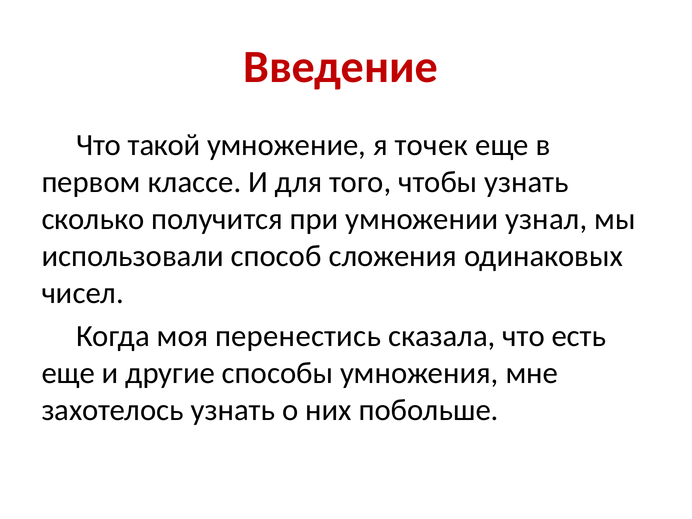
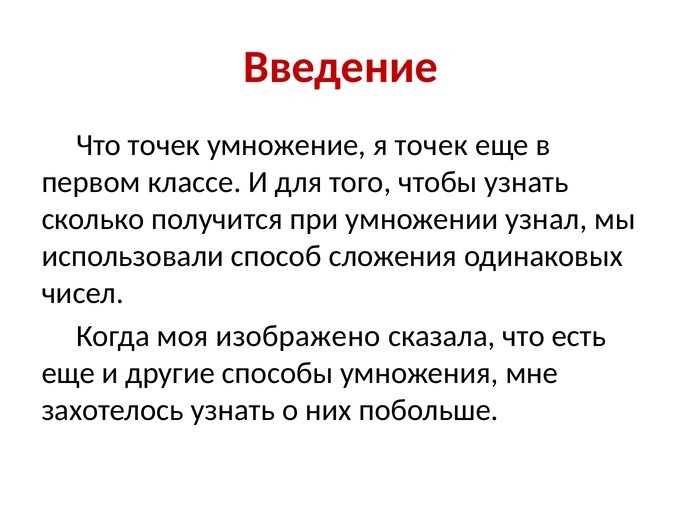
Что такой: такой -> точек
перенестись: перенестись -> изображено
